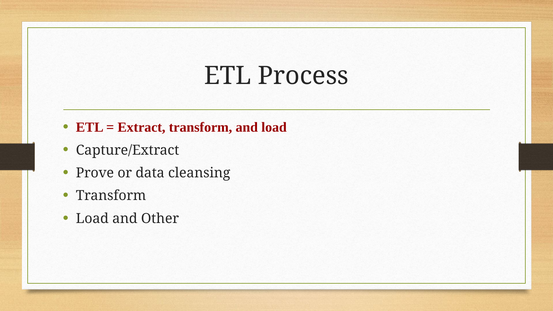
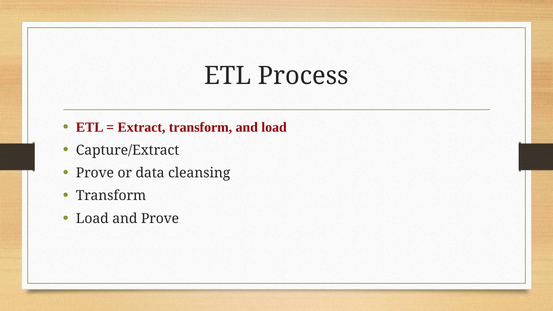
and Other: Other -> Prove
